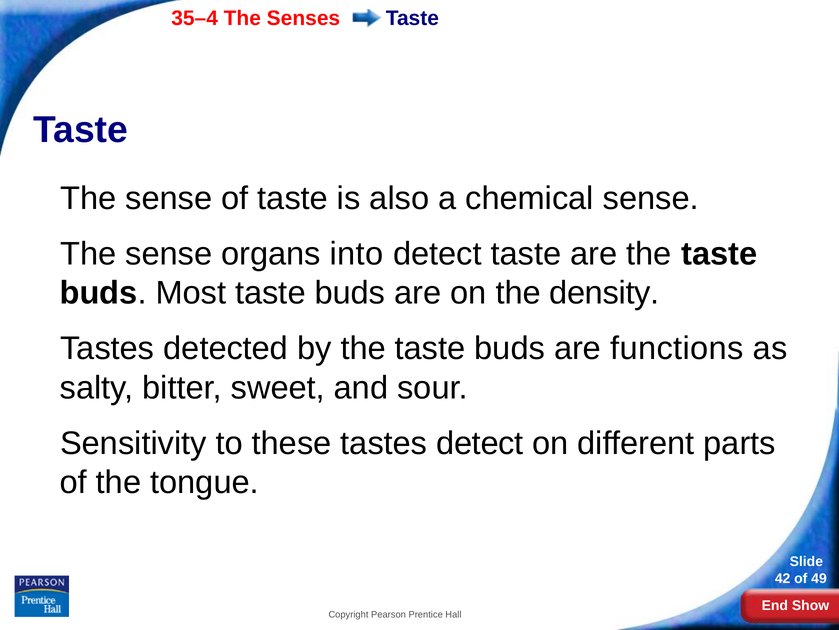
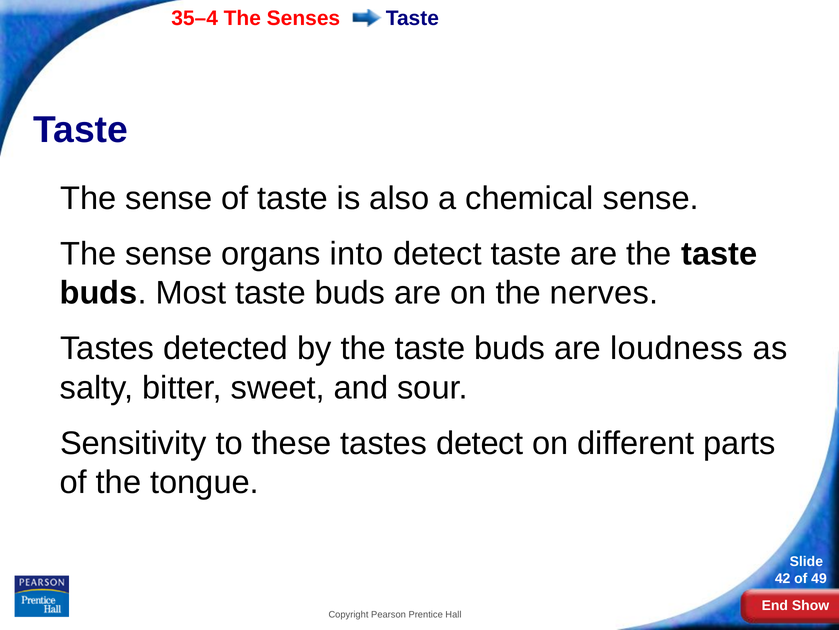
density: density -> nerves
functions: functions -> loudness
